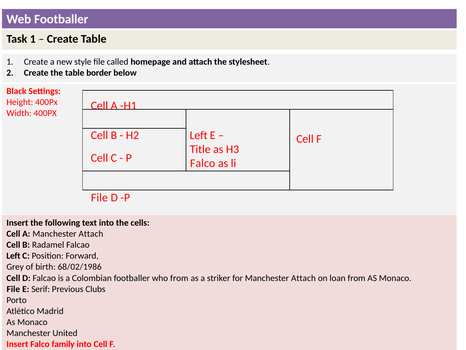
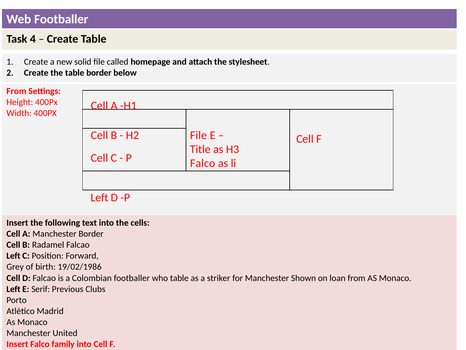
Task 1: 1 -> 4
style: style -> solid
Black at (16, 91): Black -> From
Left at (199, 135): Left -> File
File at (99, 197): File -> Left
A Manchester Attach: Attach -> Border
68/02/1986: 68/02/1986 -> 19/02/1986
who from: from -> table
for Manchester Attach: Attach -> Shown
File at (13, 289): File -> Left
